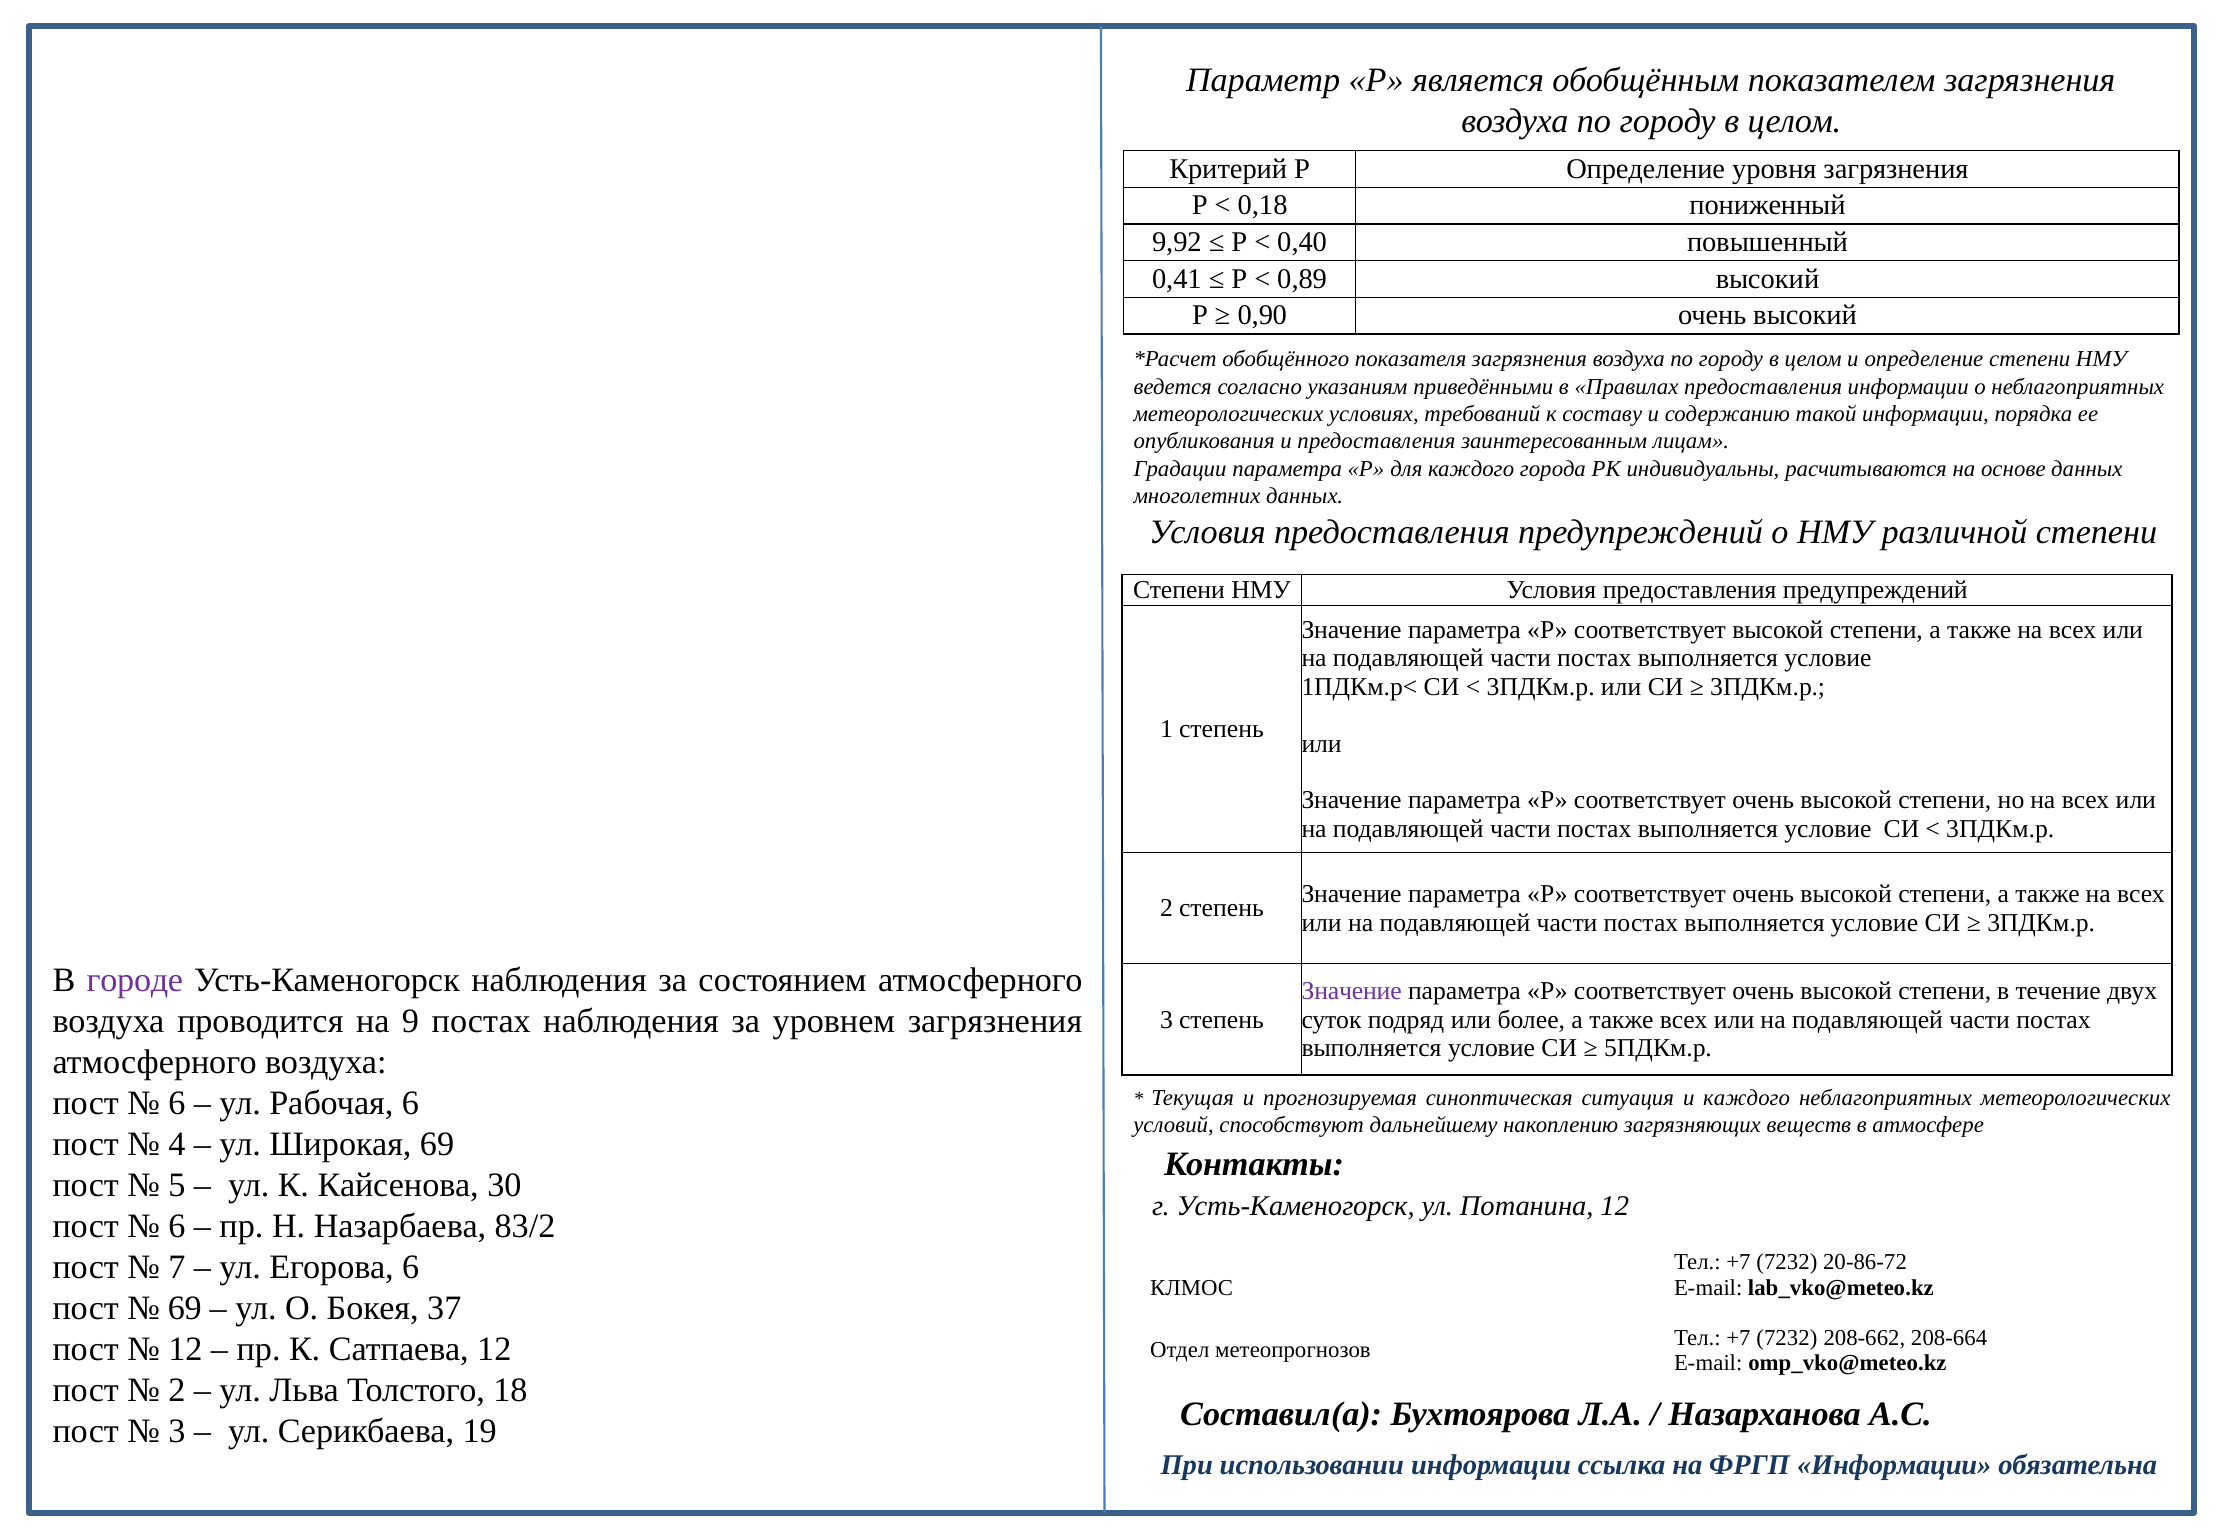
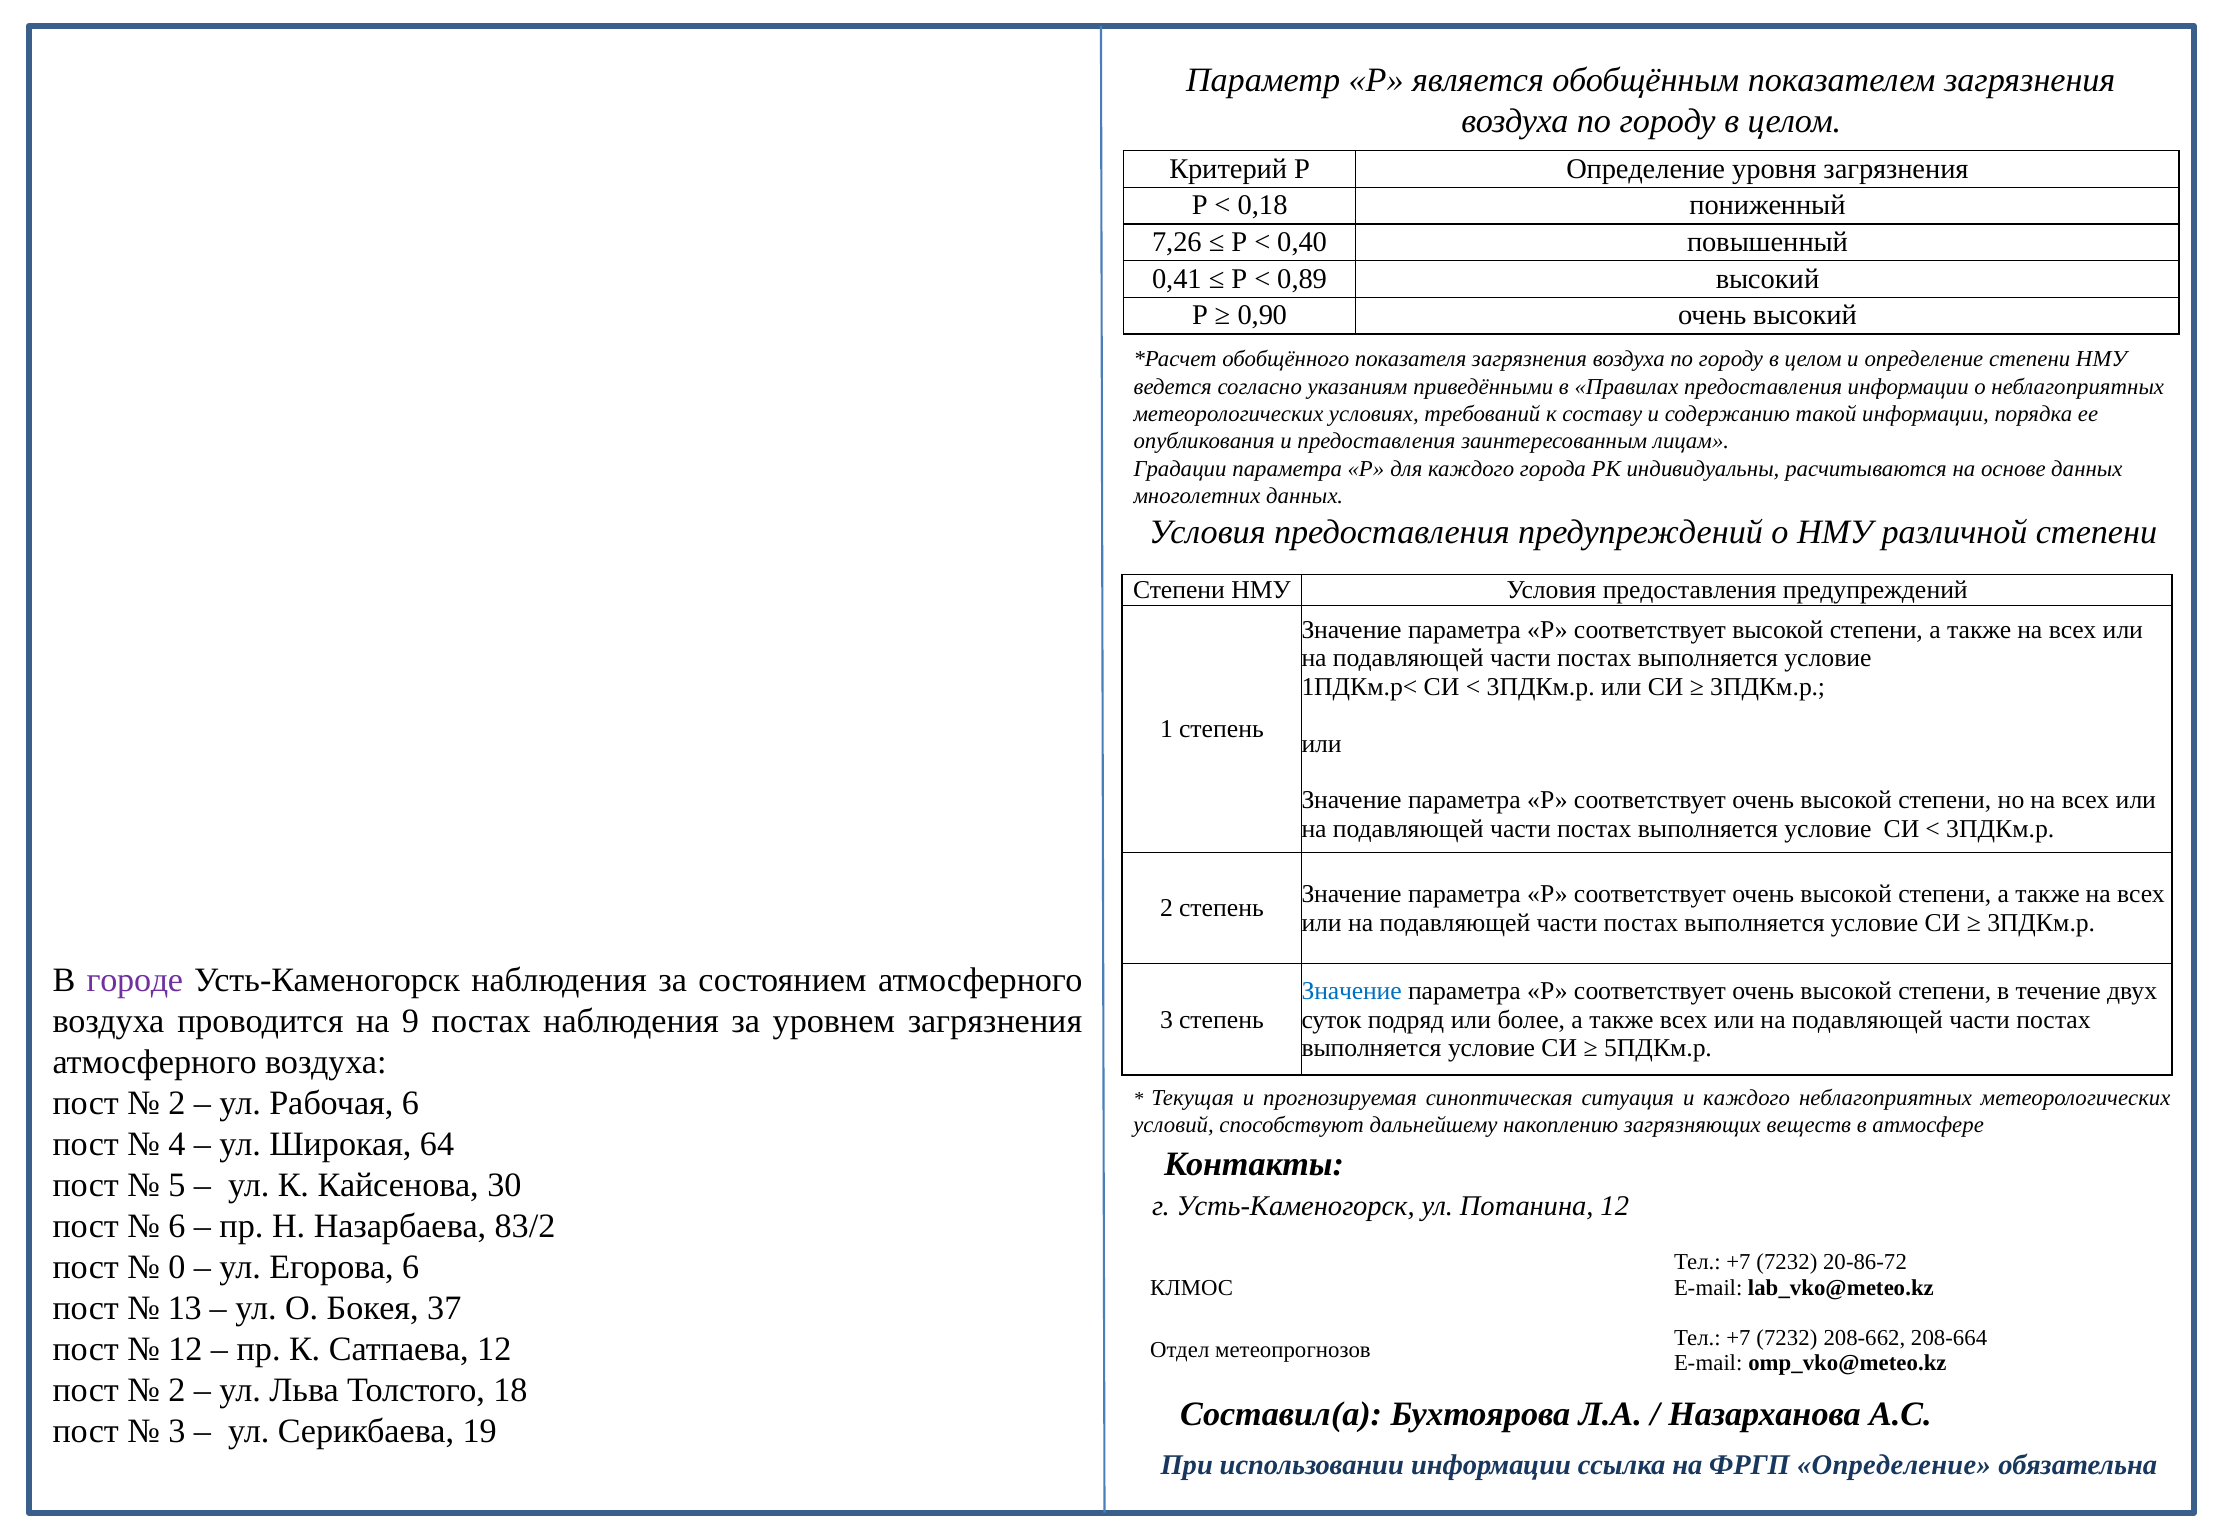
9,92: 9,92 -> 7,26
Значение at (1352, 991) colour: purple -> blue
6 at (177, 1103): 6 -> 2
Широкая 69: 69 -> 64
7: 7 -> 0
69 at (185, 1308): 69 -> 13
ФРГП Информации: Информации -> Определение
